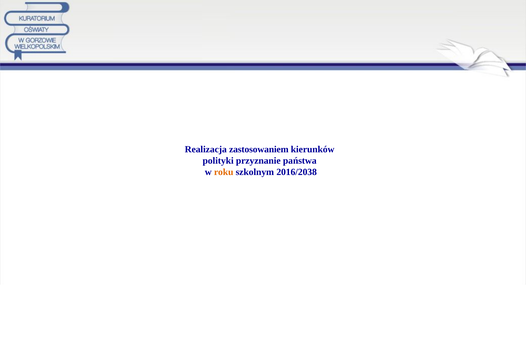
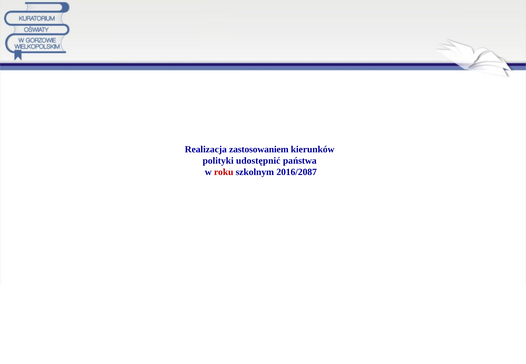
przyznanie: przyznanie -> udostępnić
roku colour: orange -> red
2016/2038: 2016/2038 -> 2016/2087
